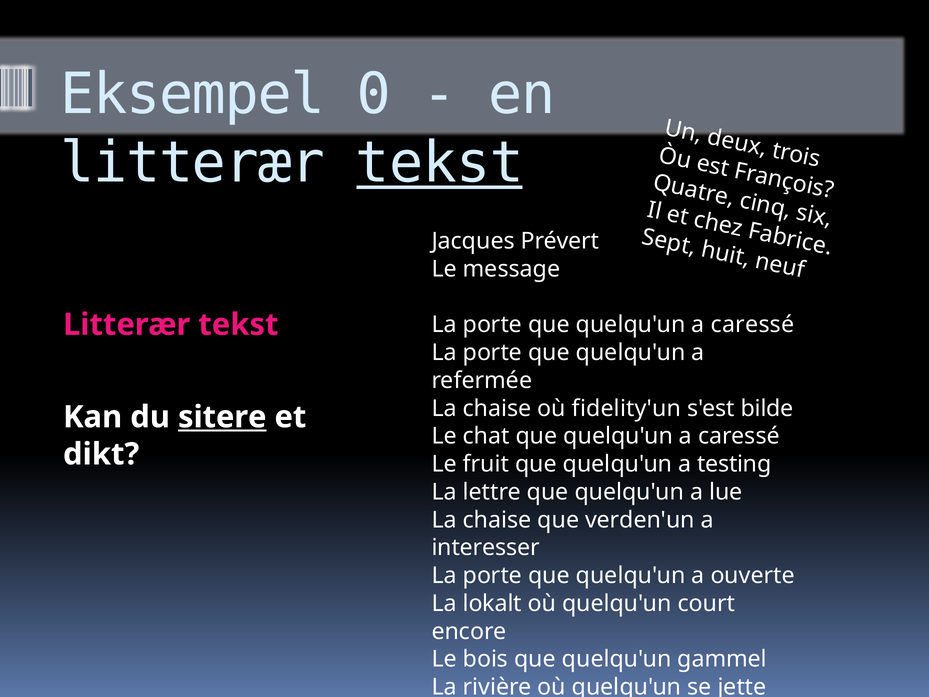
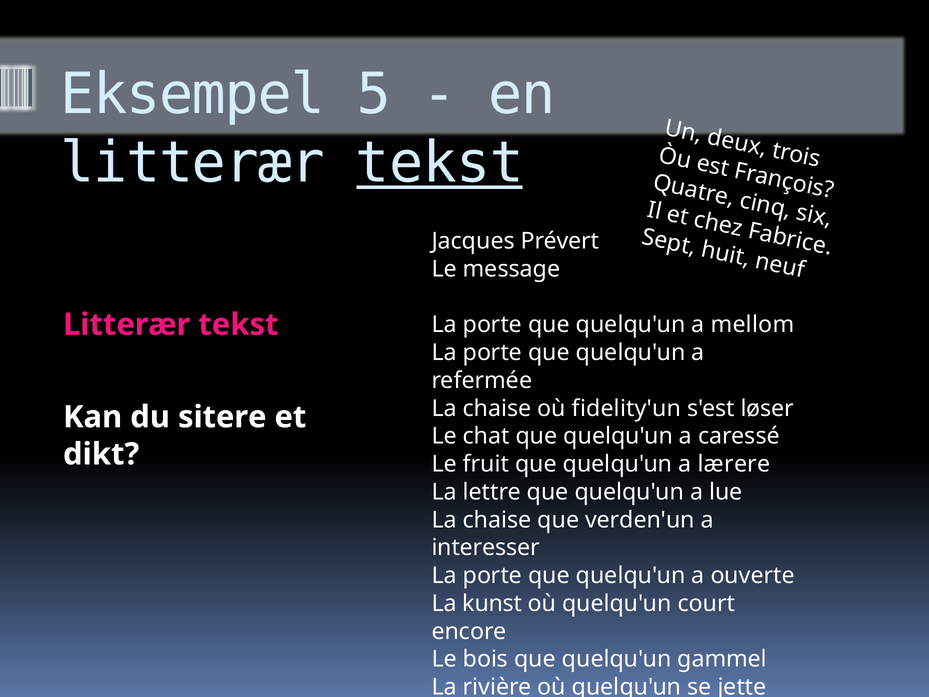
0: 0 -> 5
caressé at (753, 325): caressé -> mellom
bilde: bilde -> løser
sitere underline: present -> none
testing: testing -> lærere
lokalt: lokalt -> kunst
